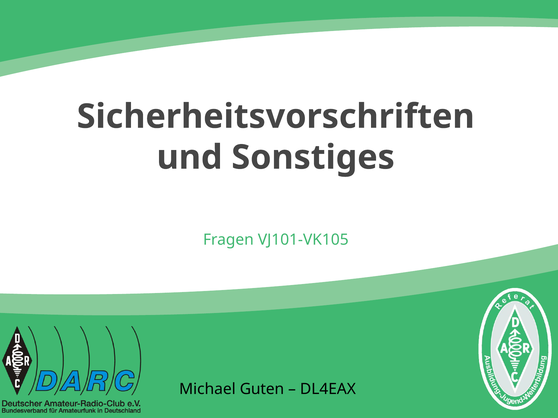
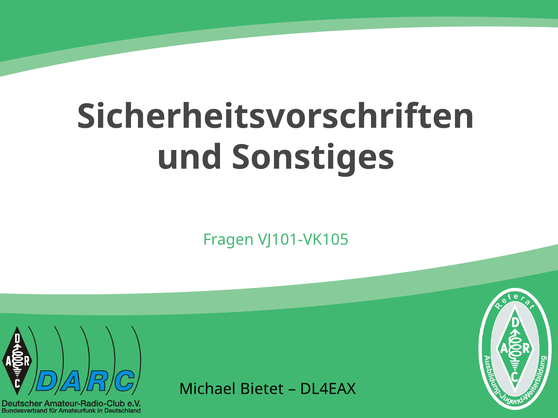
Guten: Guten -> Bietet
